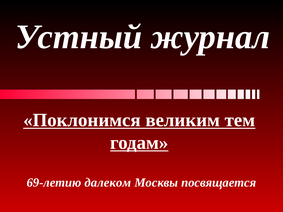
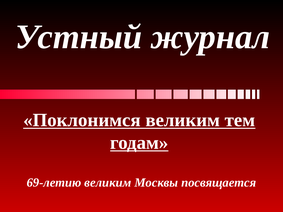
69-летию далеком: далеком -> великим
